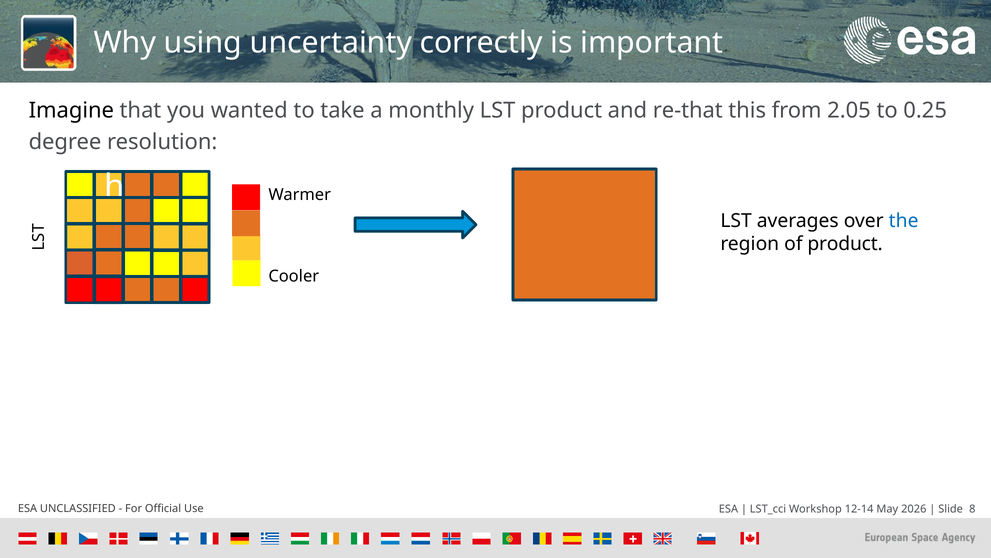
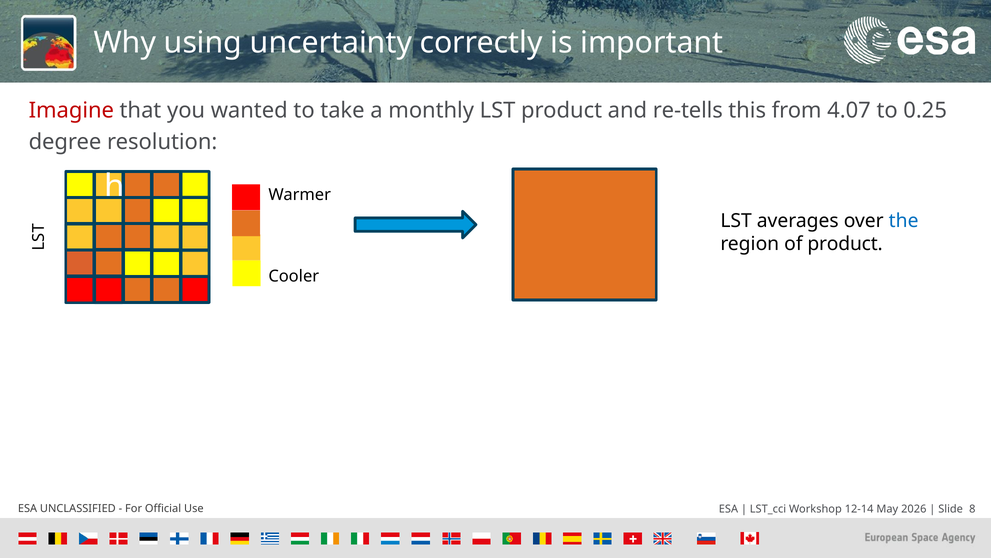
Imagine colour: black -> red
re-that: re-that -> re-tells
2.05: 2.05 -> 4.07
